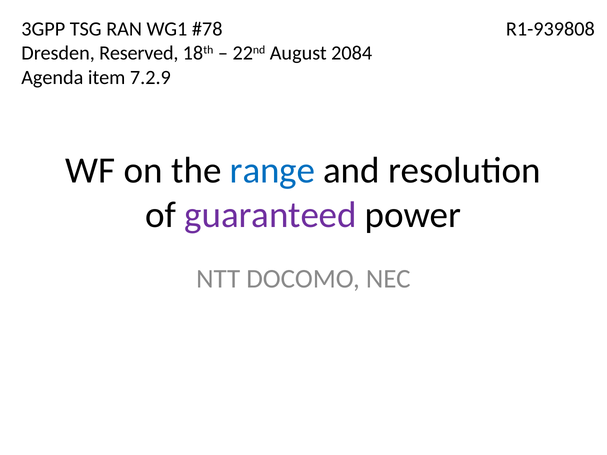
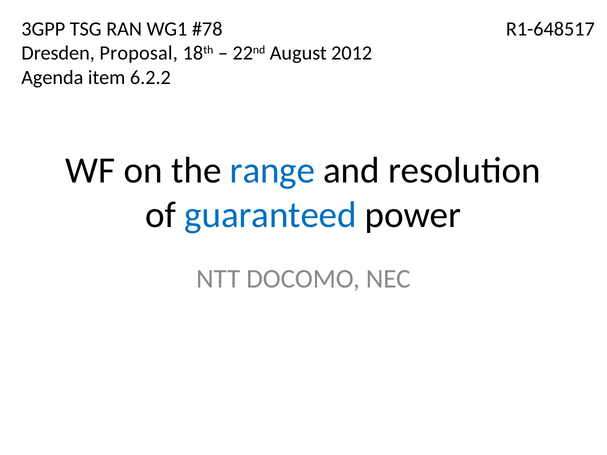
R1-939808: R1-939808 -> R1-648517
Reserved: Reserved -> Proposal
2084: 2084 -> 2012
7.2.9: 7.2.9 -> 6.2.2
guaranteed colour: purple -> blue
